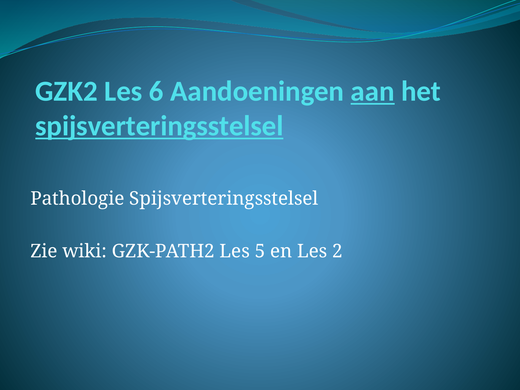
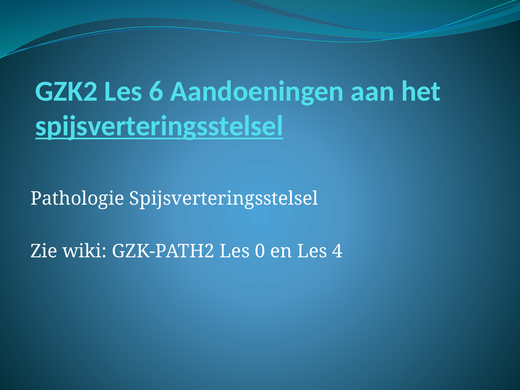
aan underline: present -> none
5: 5 -> 0
2: 2 -> 4
